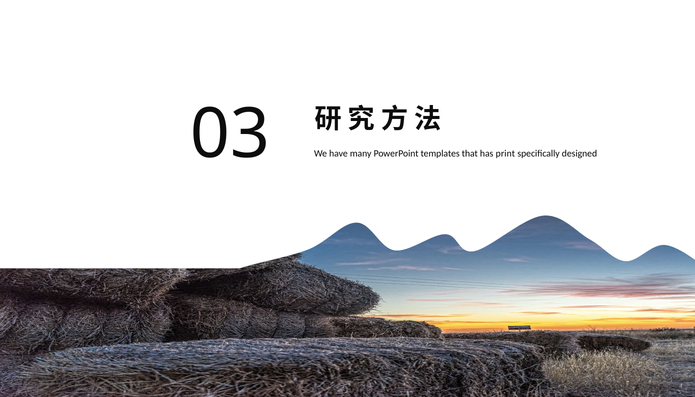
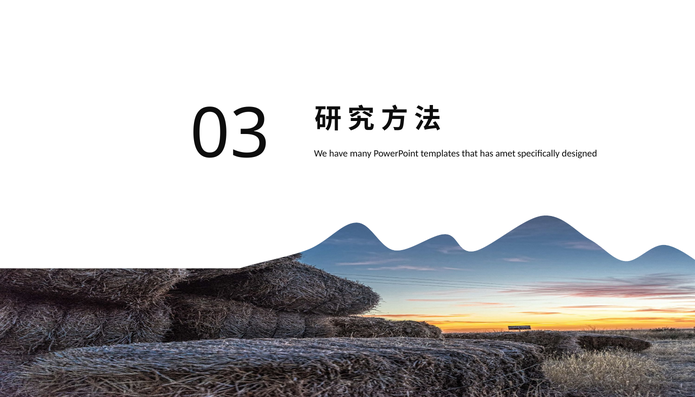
print: print -> amet
